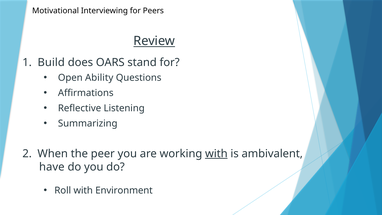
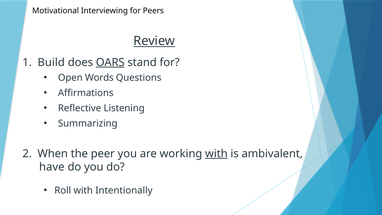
OARS underline: none -> present
Ability: Ability -> Words
Environment: Environment -> Intentionally
